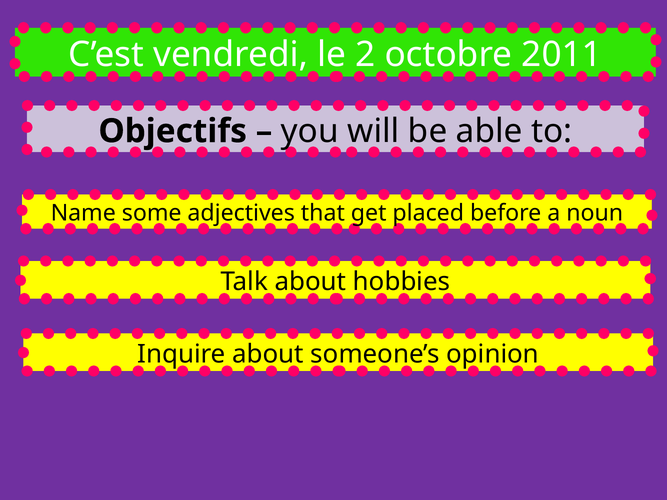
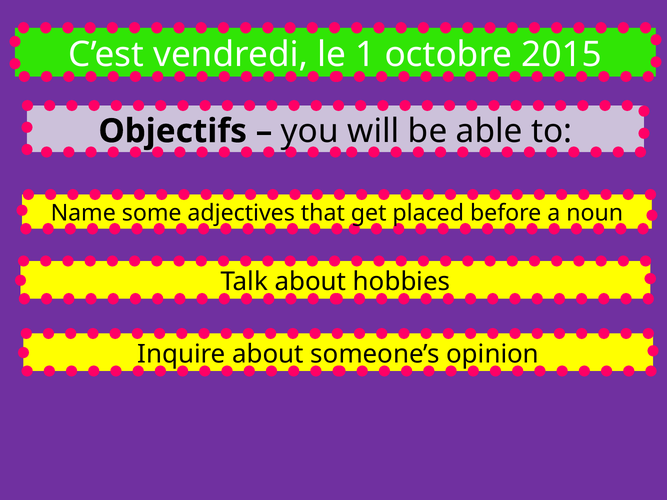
2: 2 -> 1
2011: 2011 -> 2015
